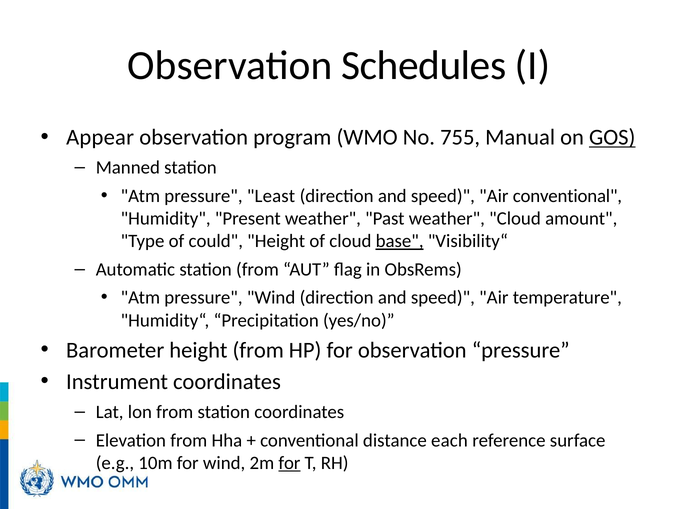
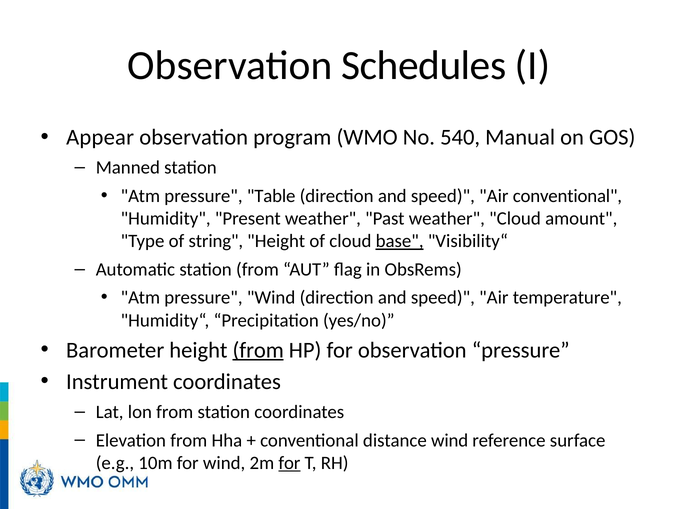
755: 755 -> 540
GOS underline: present -> none
Least: Least -> Table
could: could -> string
from at (258, 350) underline: none -> present
distance each: each -> wind
